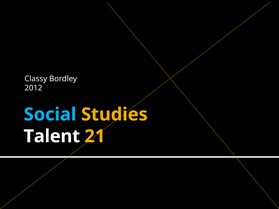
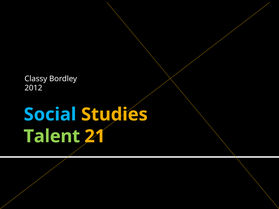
Talent colour: white -> light green
